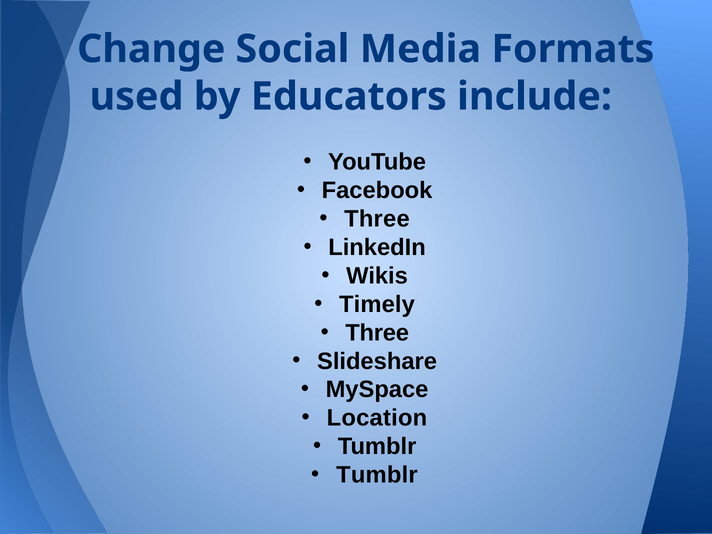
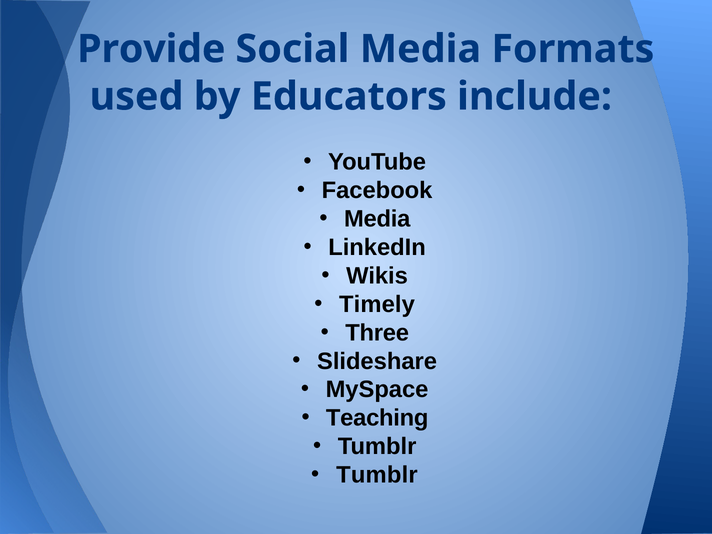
Change: Change -> Provide
Three at (377, 219): Three -> Media
Location: Location -> Teaching
